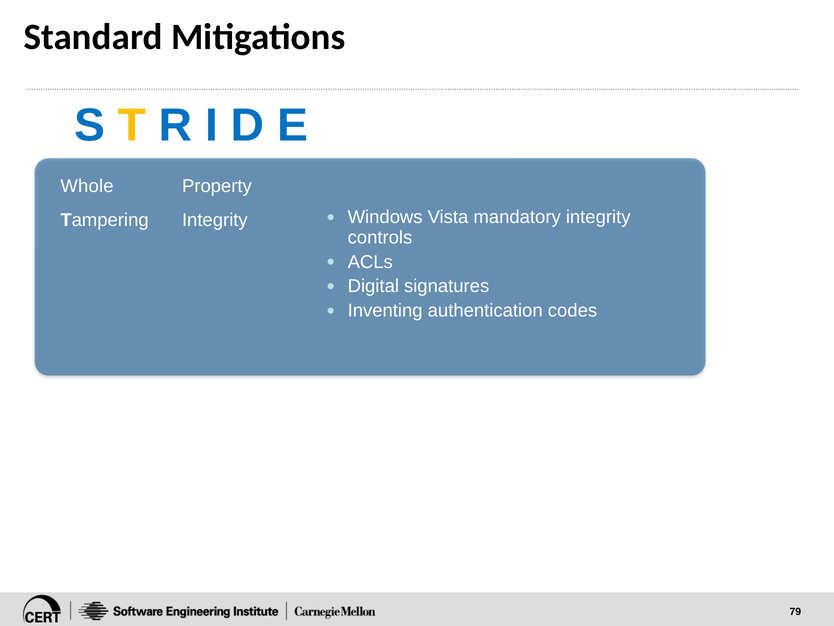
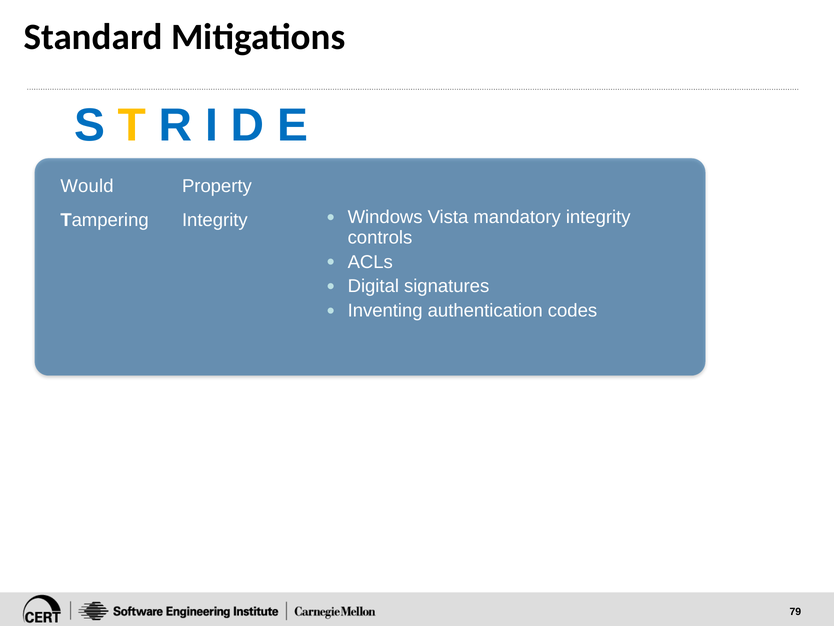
Whole: Whole -> Would
